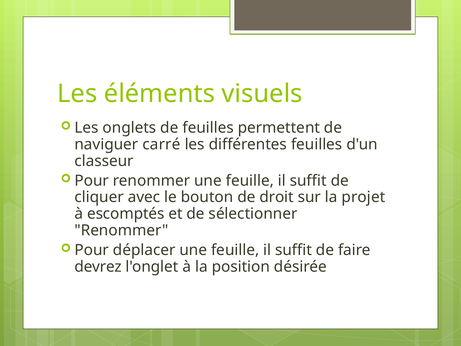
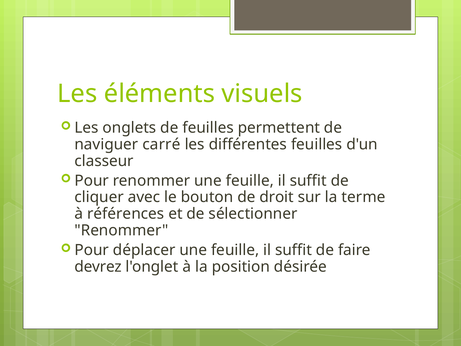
projet: projet -> terme
escomptés: escomptés -> références
